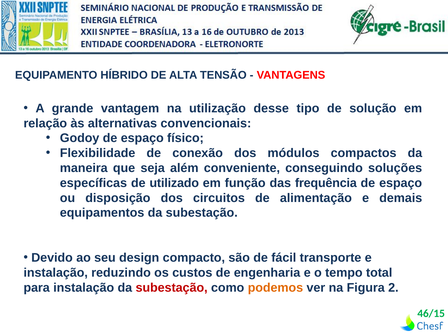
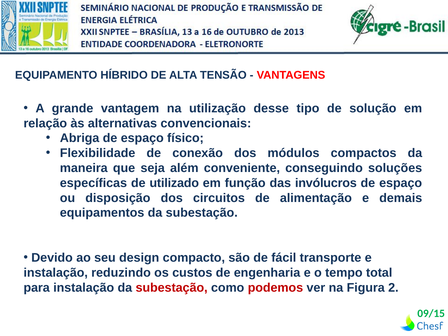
Godoy: Godoy -> Abriga
frequência: frequência -> invólucros
podemos colour: orange -> red
46/15: 46/15 -> 09/15
